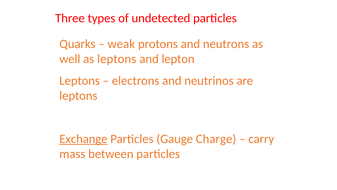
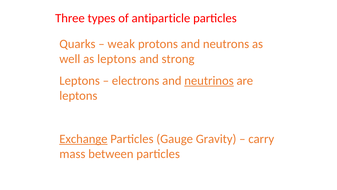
undetected: undetected -> antiparticle
lepton: lepton -> strong
neutrinos underline: none -> present
Charge: Charge -> Gravity
